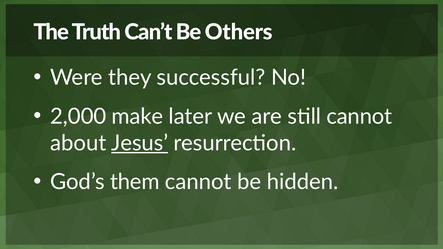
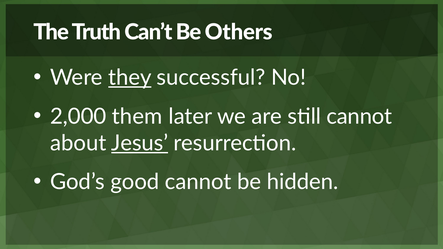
they underline: none -> present
make: make -> them
them: them -> good
